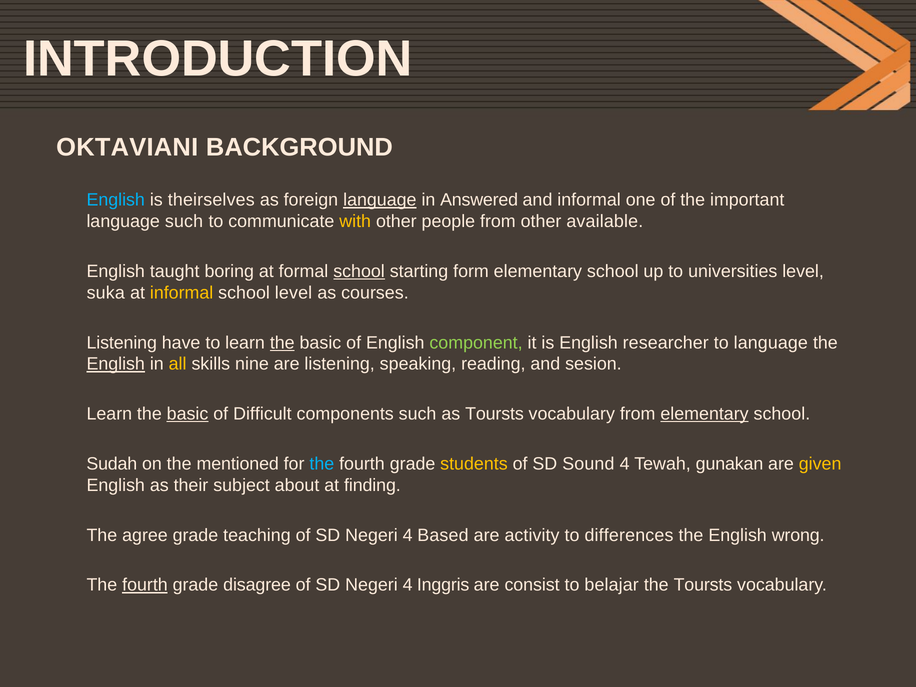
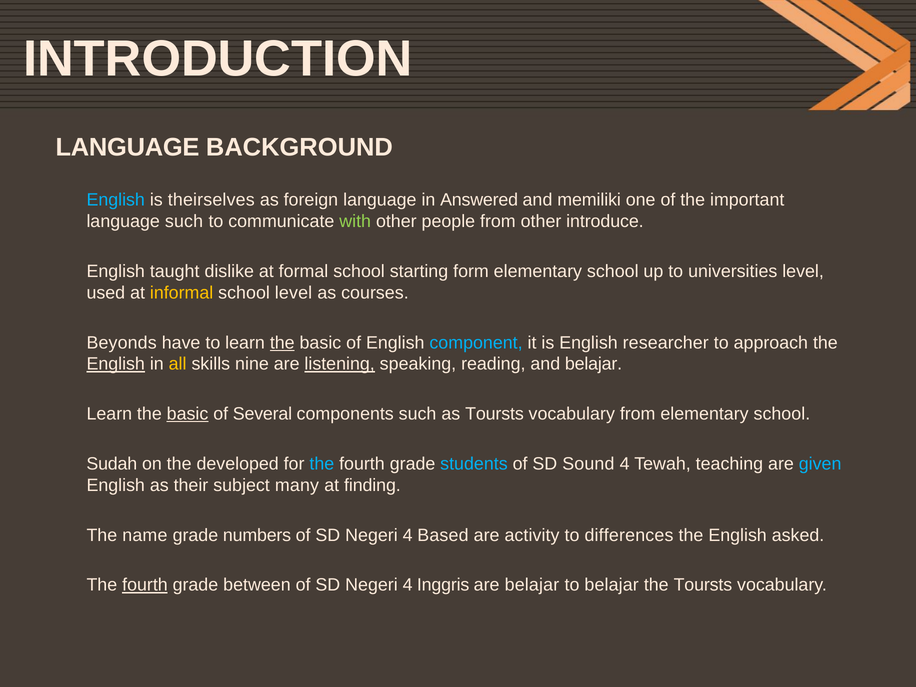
OKTAVIANI at (127, 147): OKTAVIANI -> LANGUAGE
language at (380, 200) underline: present -> none
and informal: informal -> memiliki
with colour: yellow -> light green
available: available -> introduce
boring: boring -> dislike
school at (359, 271) underline: present -> none
suka: suka -> used
Listening at (122, 343): Listening -> Beyonds
component colour: light green -> light blue
to language: language -> approach
listening at (340, 364) underline: none -> present
and sesion: sesion -> belajar
Difficult: Difficult -> Several
elementary at (705, 414) underline: present -> none
mentioned: mentioned -> developed
students colour: yellow -> light blue
gunakan: gunakan -> teaching
given colour: yellow -> light blue
about: about -> many
agree: agree -> name
teaching: teaching -> numbers
wrong: wrong -> asked
disagree: disagree -> between
are consist: consist -> belajar
